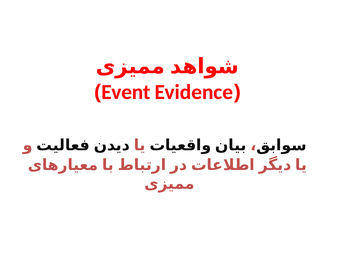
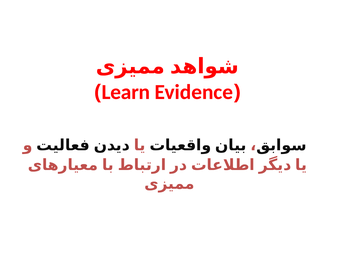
Event: Event -> Learn
